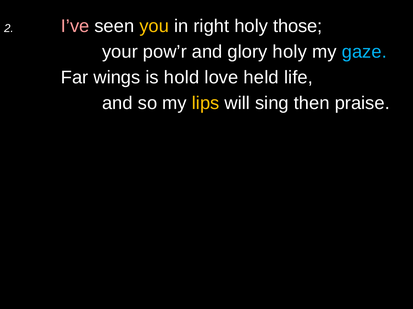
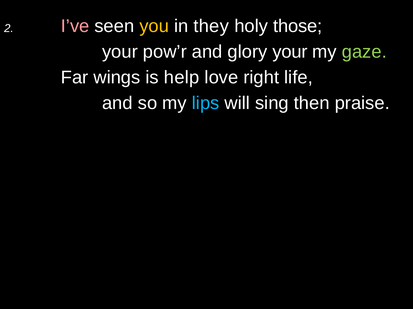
right: right -> they
glory holy: holy -> your
gaze colour: light blue -> light green
hold: hold -> help
held: held -> right
lips colour: yellow -> light blue
